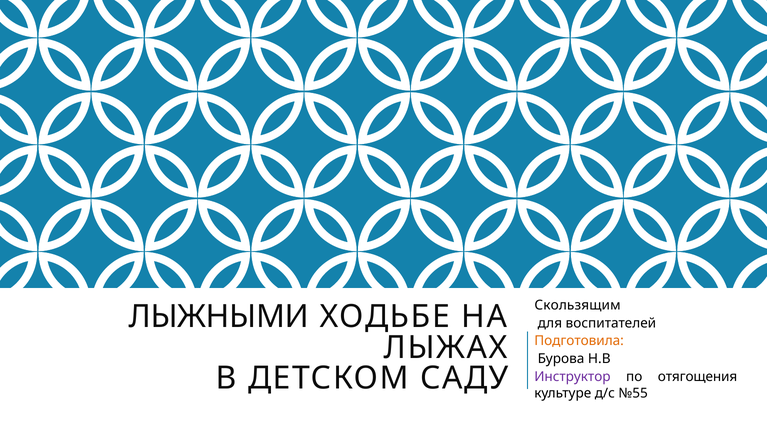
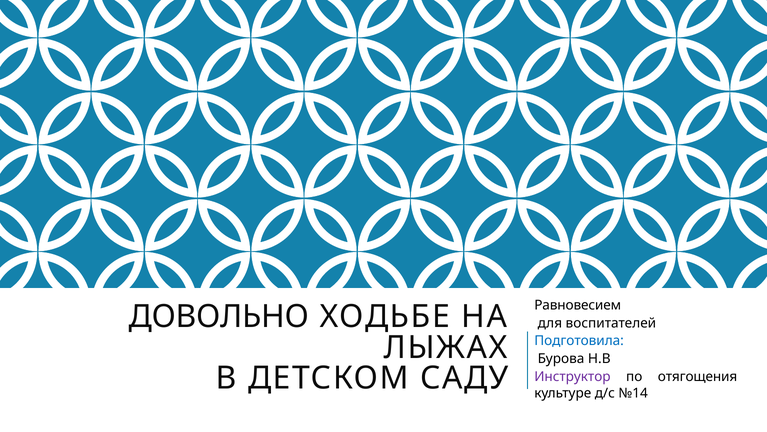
Скользящим: Скользящим -> Равновесием
ЛЫЖНЫМИ: ЛЫЖНЫМИ -> ДОВОЛЬНО
Подготовила colour: orange -> blue
№55: №55 -> №14
